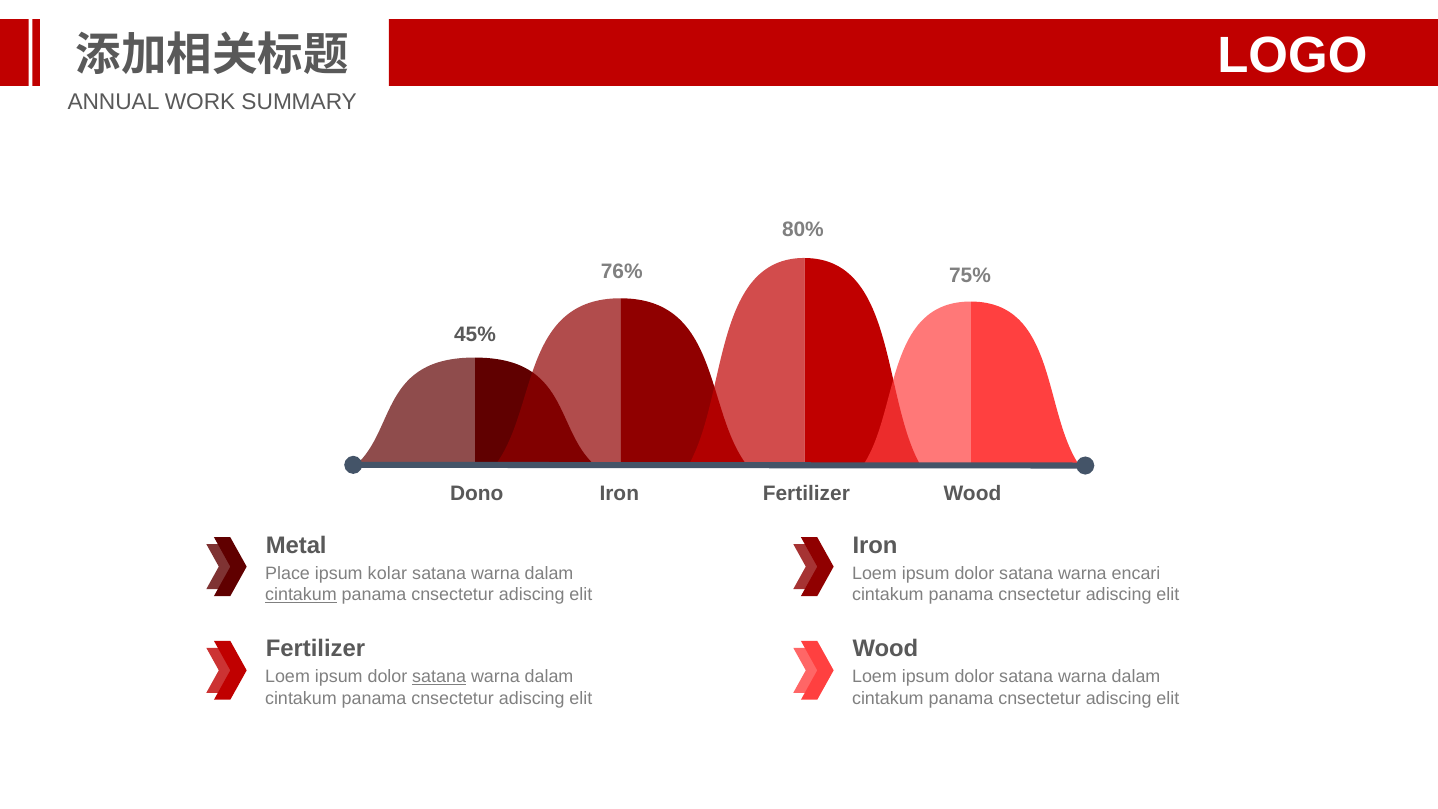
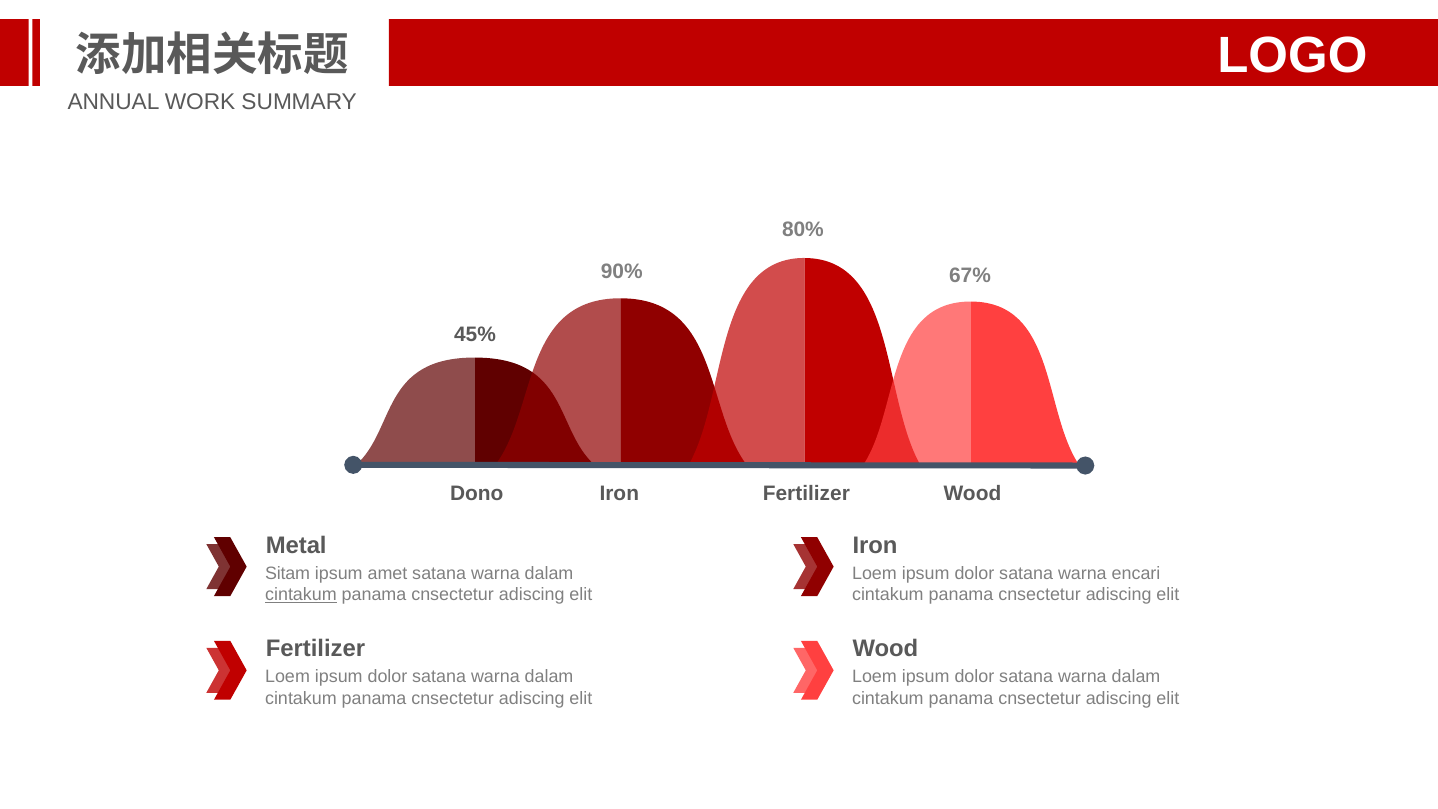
76%: 76% -> 90%
75%: 75% -> 67%
Place: Place -> Sitam
kolar: kolar -> amet
satana at (439, 677) underline: present -> none
